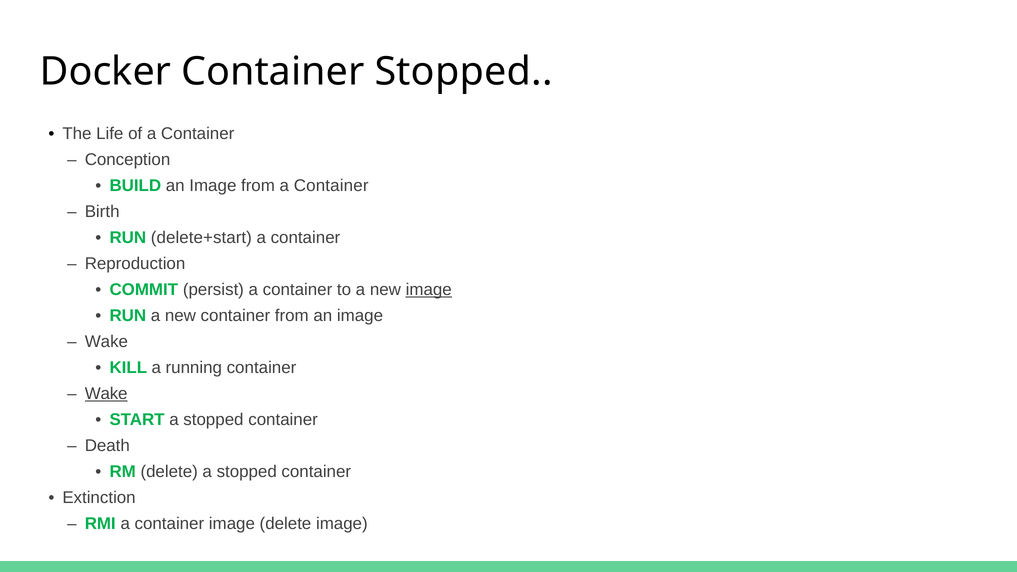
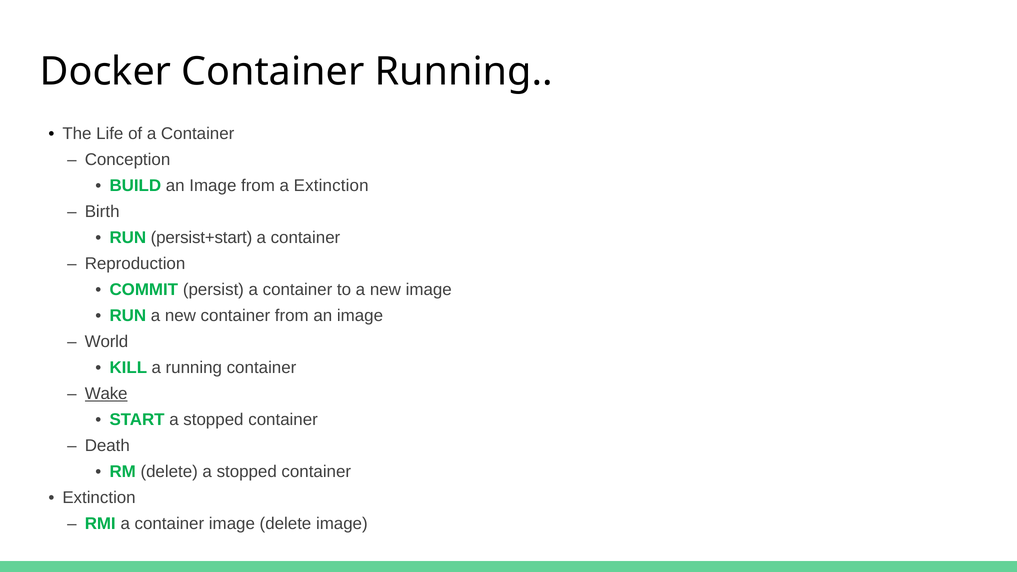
Container Stopped: Stopped -> Running
from a Container: Container -> Extinction
delete+start: delete+start -> persist+start
image at (429, 290) underline: present -> none
Wake at (106, 342): Wake -> World
